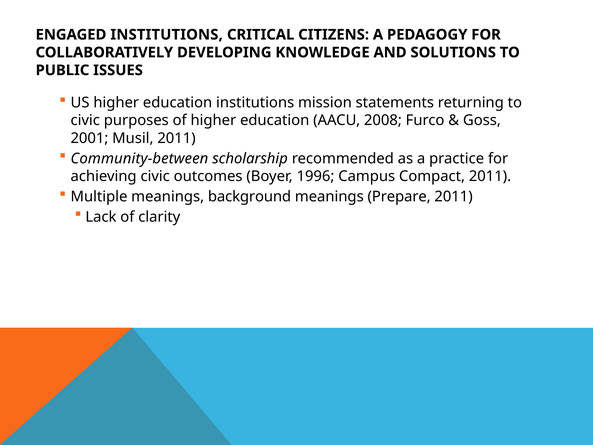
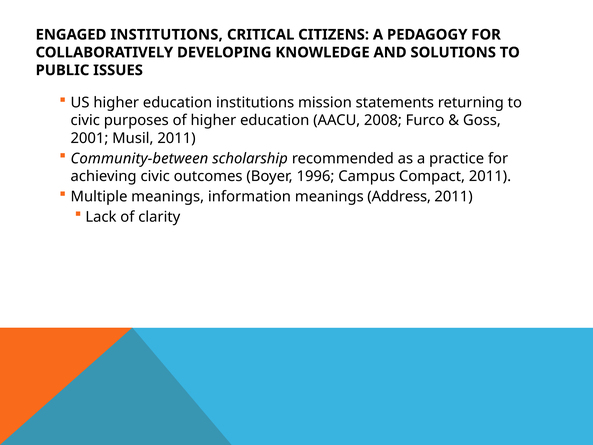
background: background -> information
Prepare: Prepare -> Address
